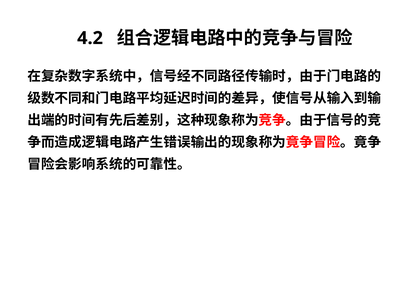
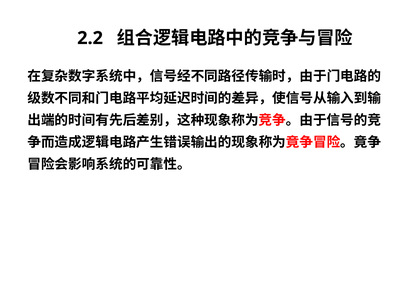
4.2: 4.2 -> 2.2
